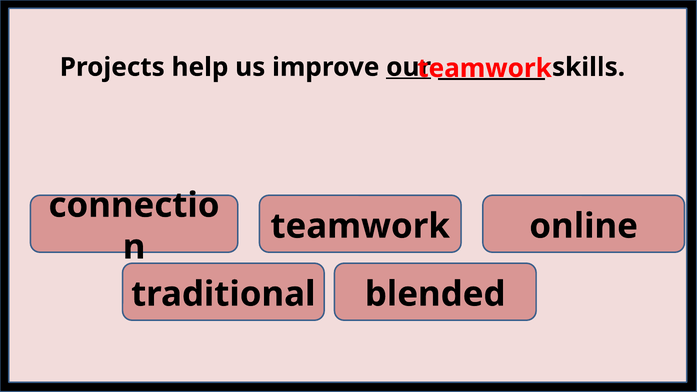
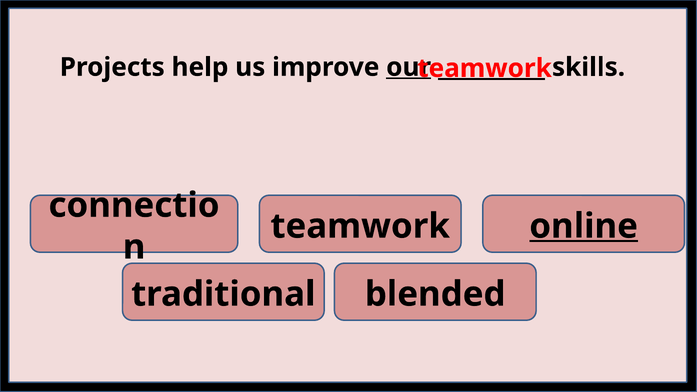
online underline: none -> present
